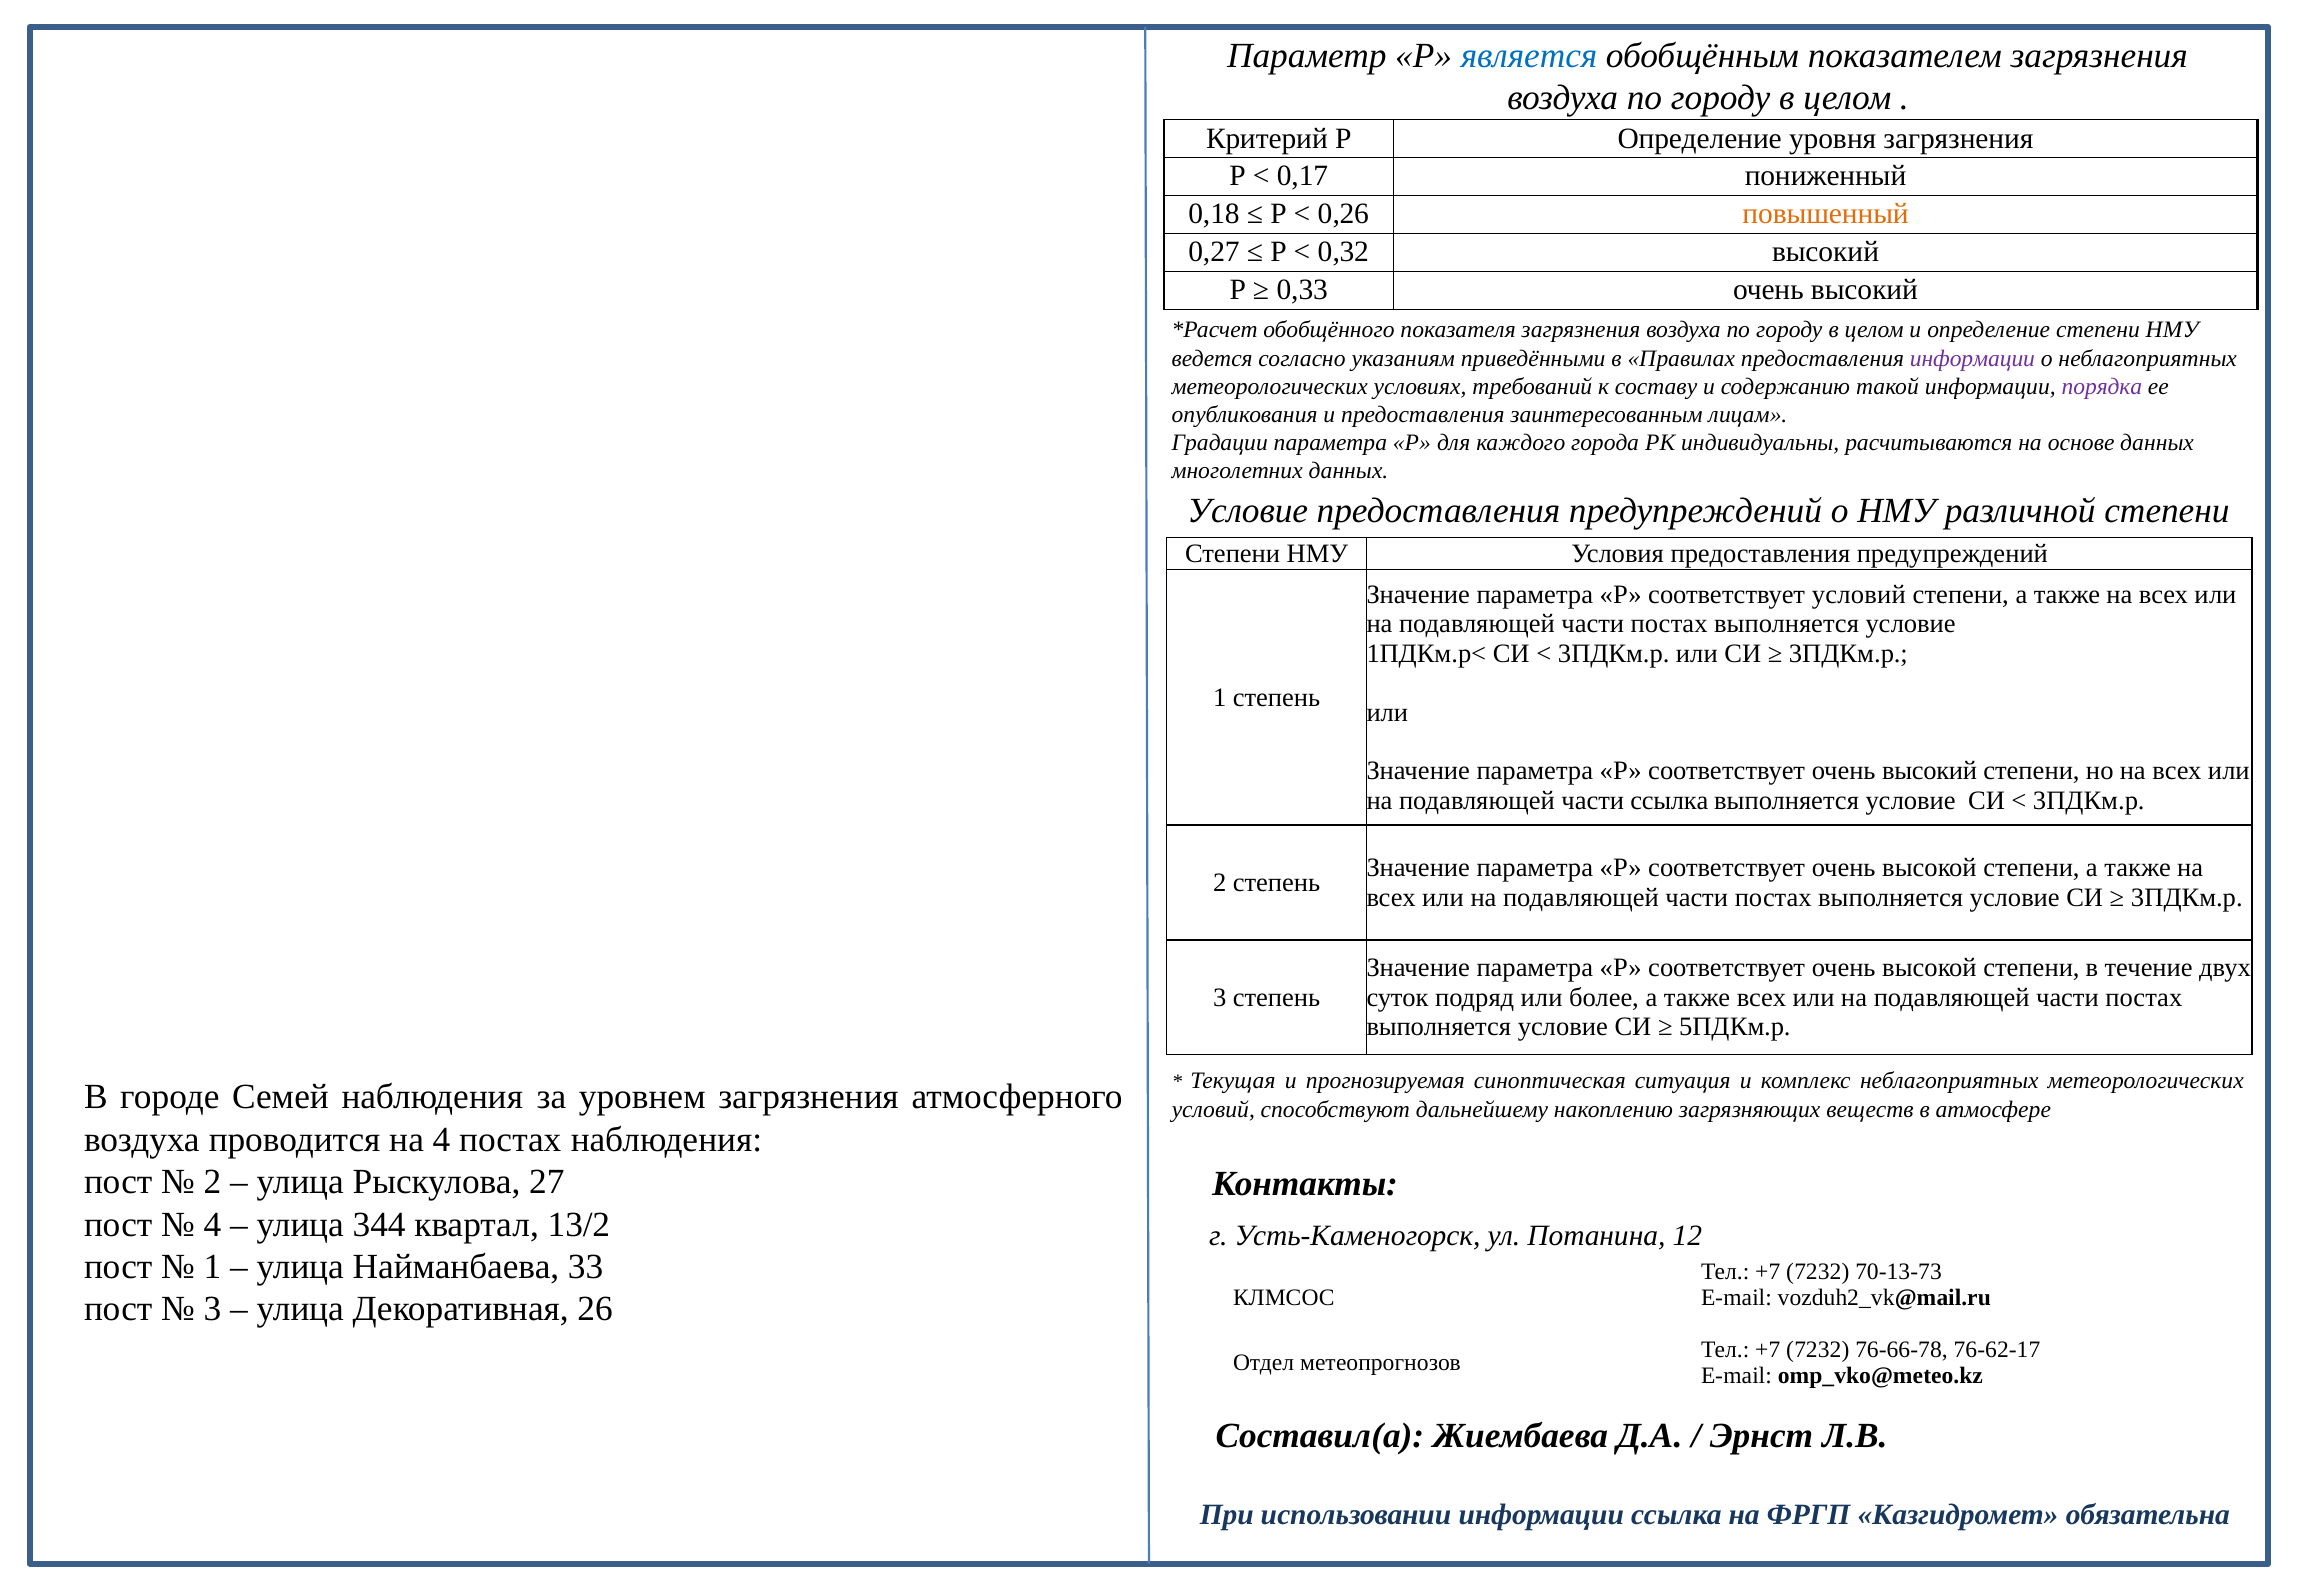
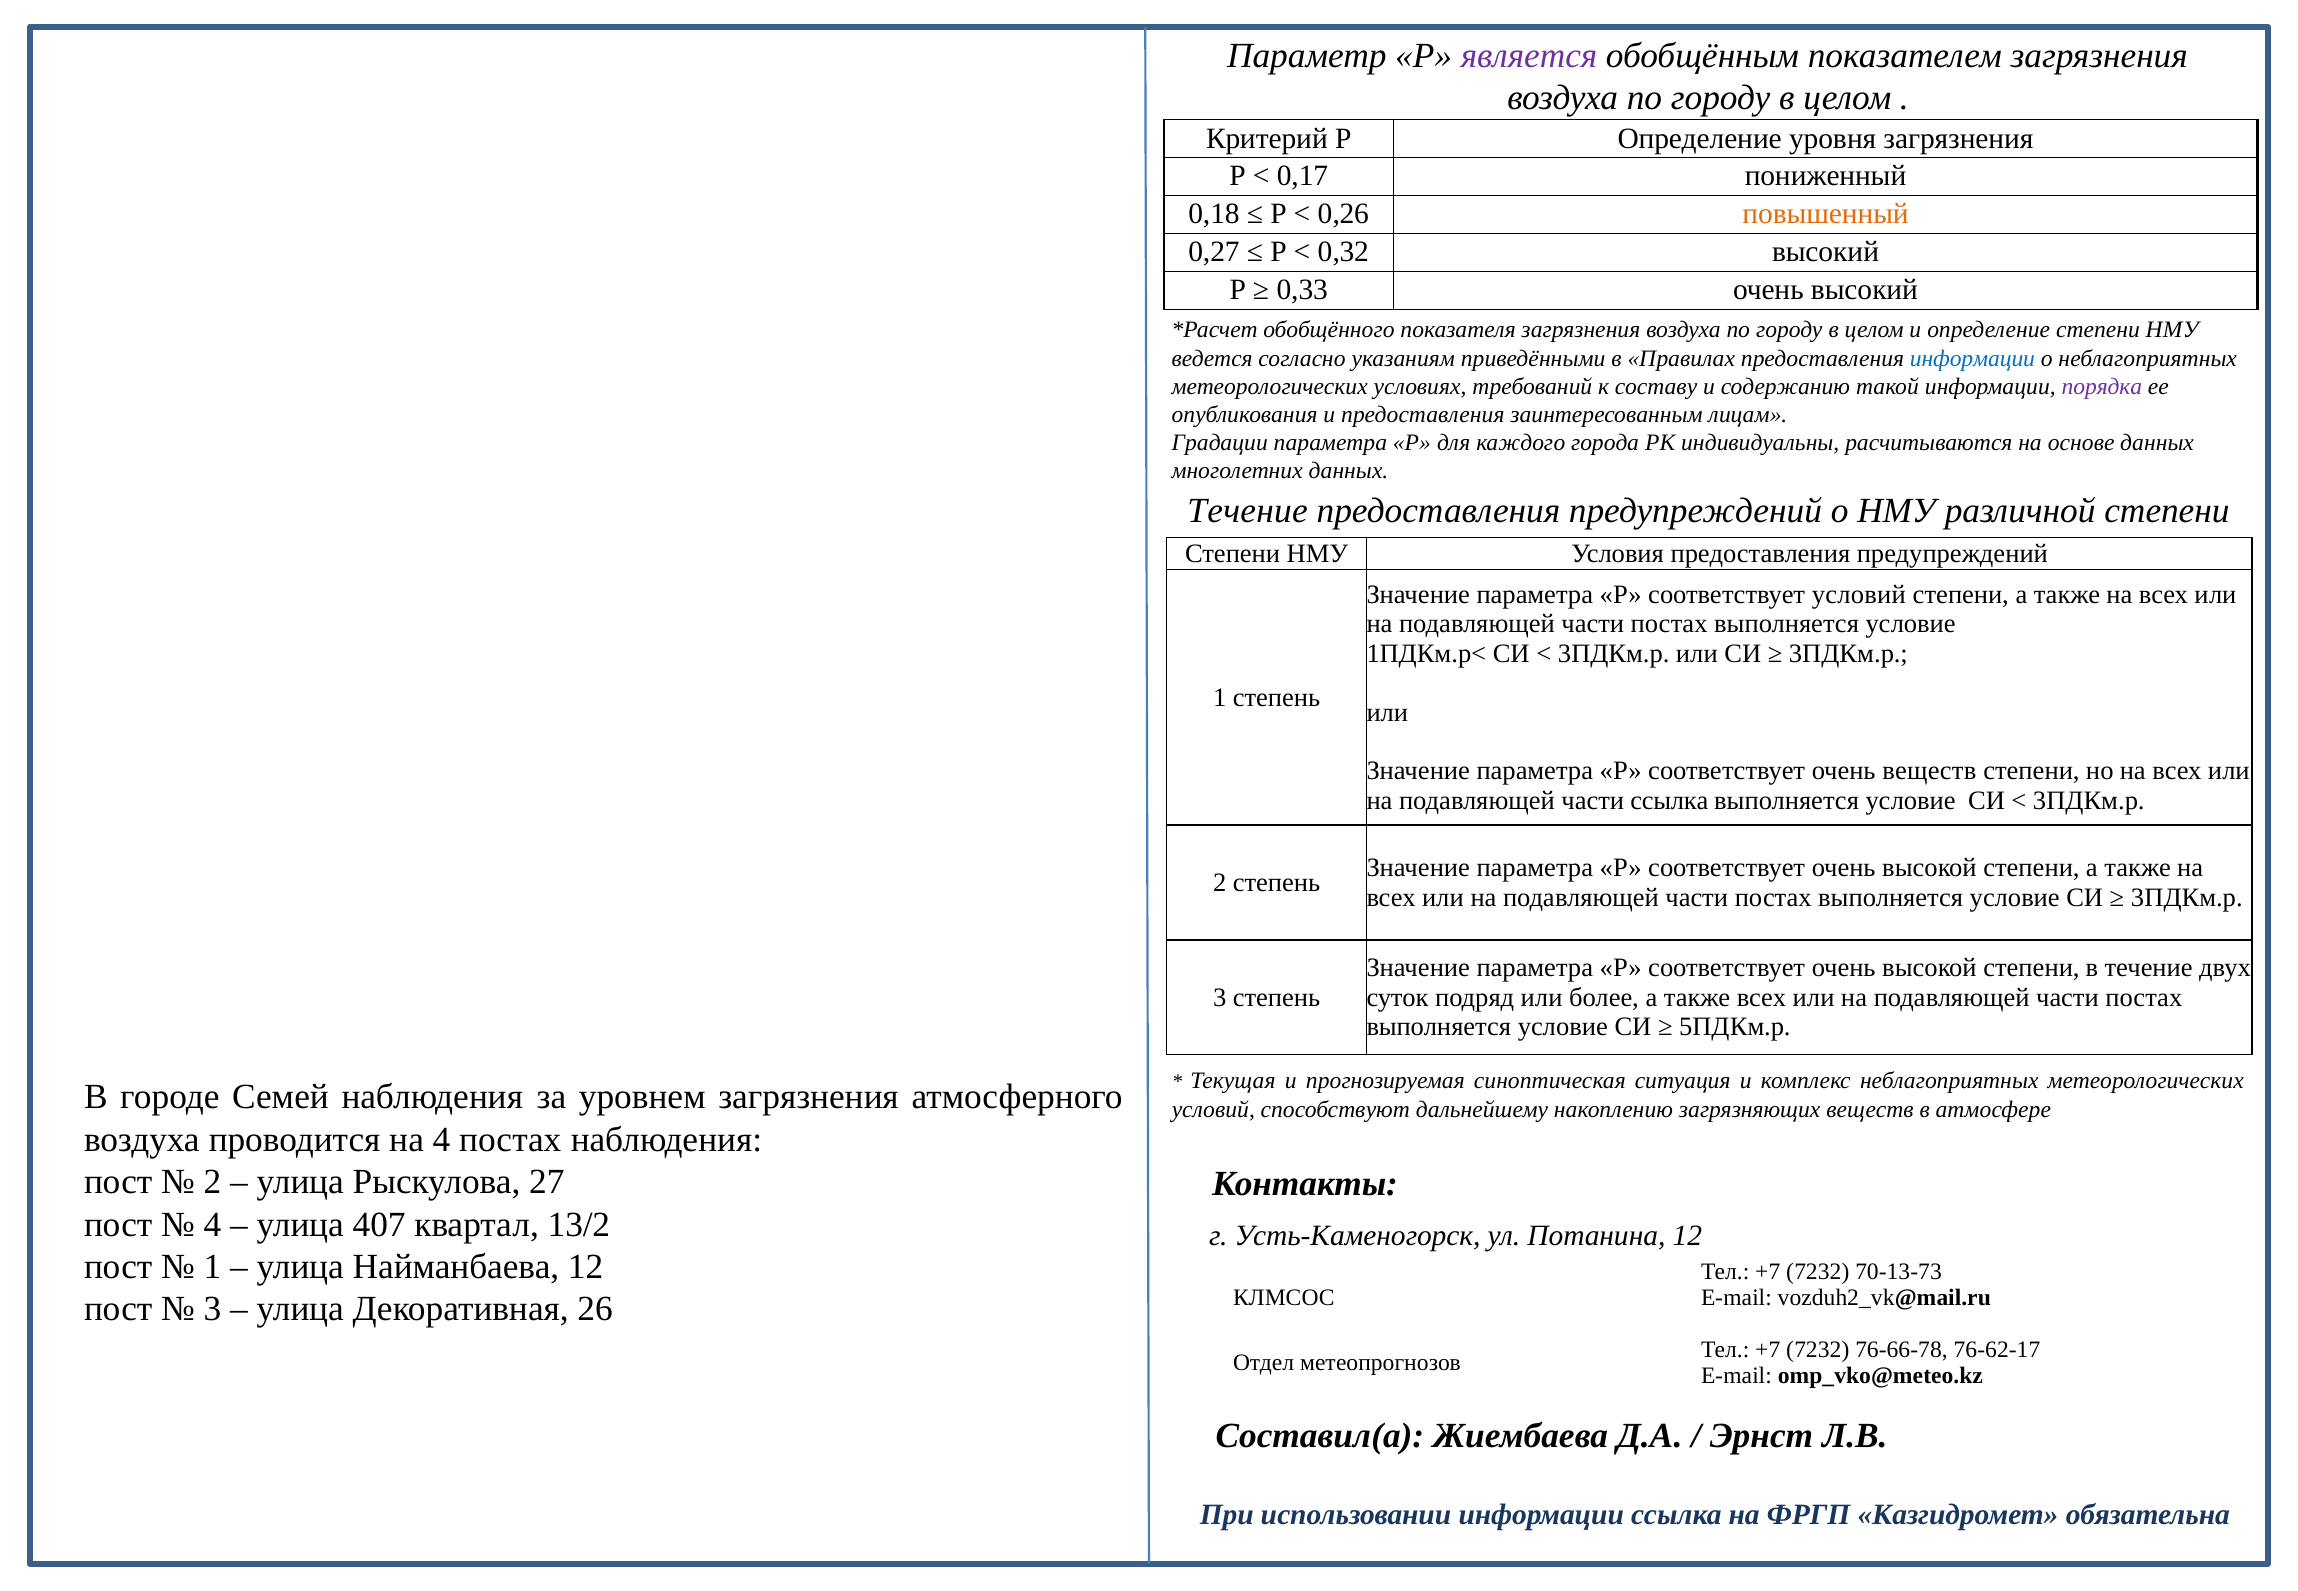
является colour: blue -> purple
информации at (1972, 358) colour: purple -> blue
Условие at (1248, 511): Условие -> Течение
соответствует очень высокий: высокий -> веществ
344: 344 -> 407
Найманбаева 33: 33 -> 12
